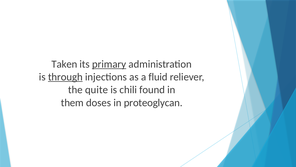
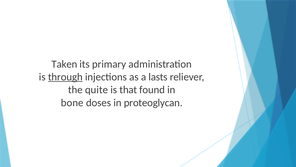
primary underline: present -> none
fluid: fluid -> lasts
chili: chili -> that
them: them -> bone
